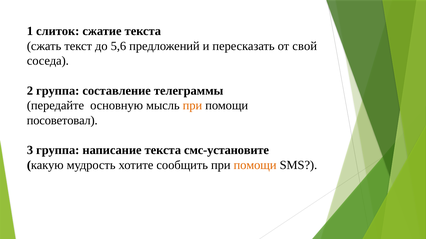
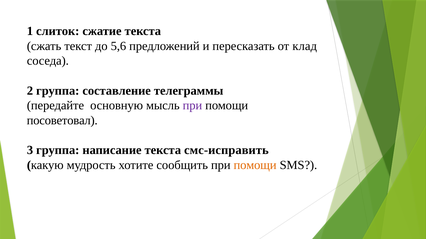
свой: свой -> клад
при at (192, 106) colour: orange -> purple
смс-установите: смс-установите -> смс-исправить
